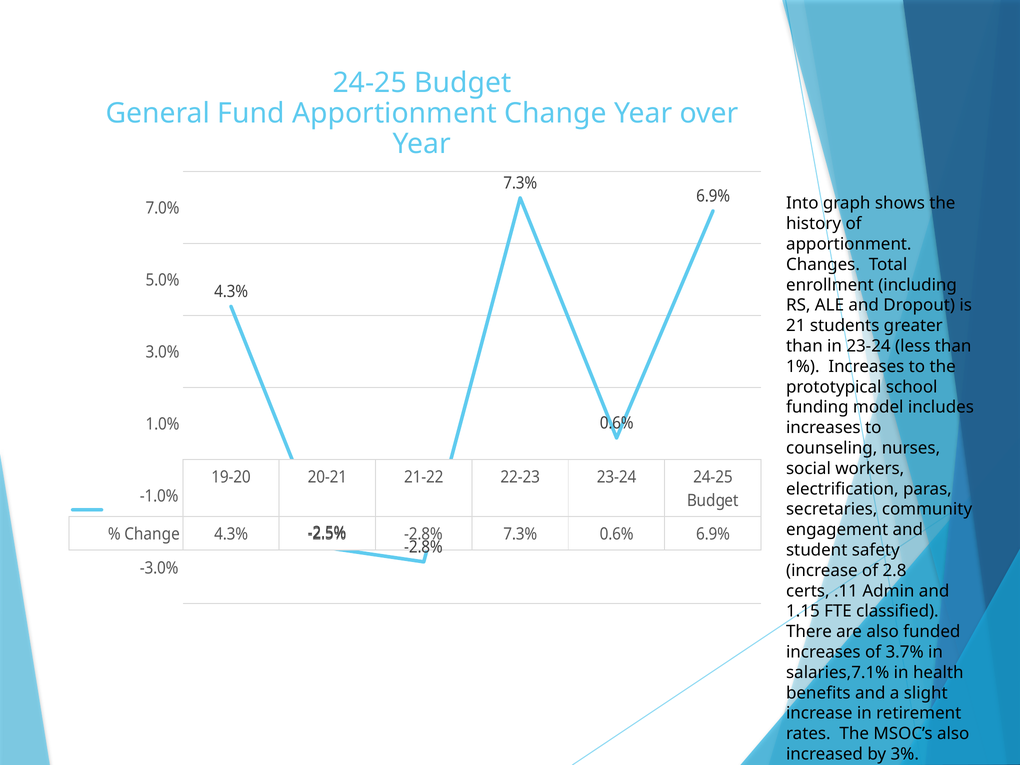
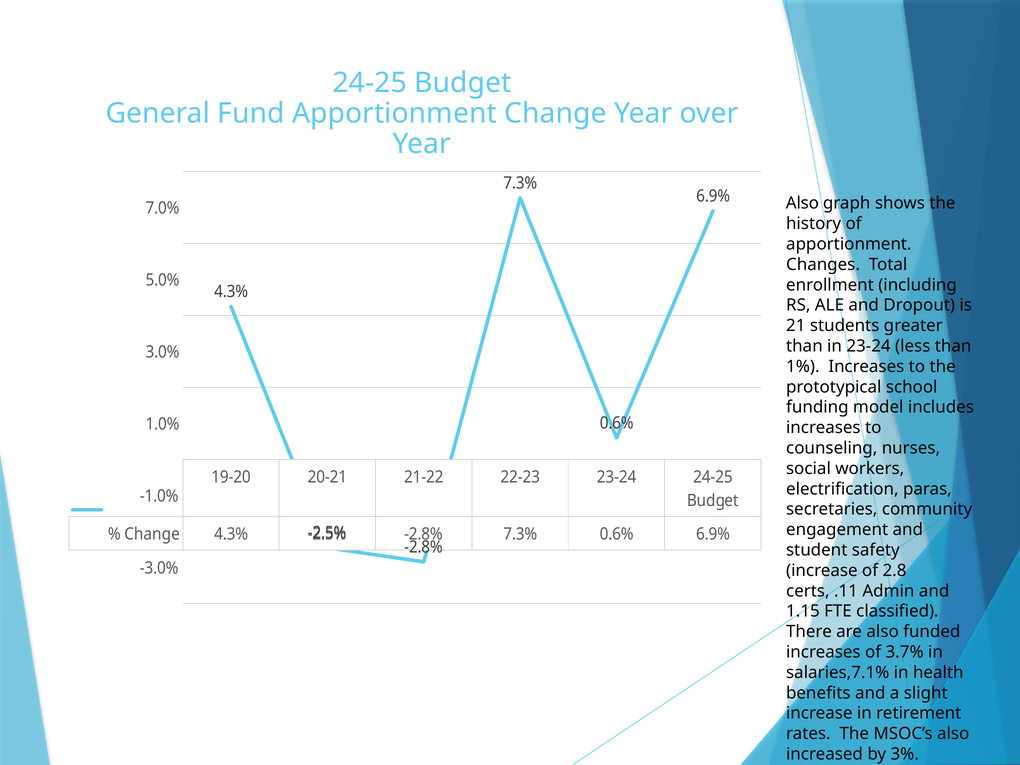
Into at (802, 203): Into -> Also
